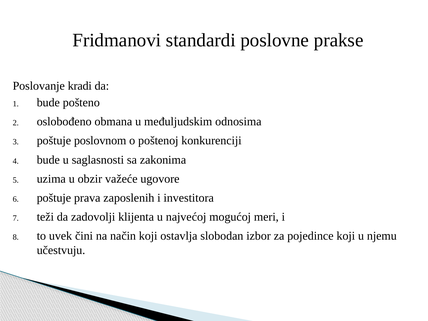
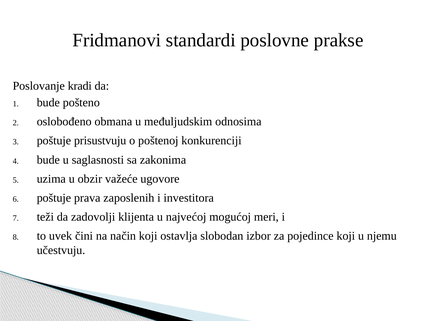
poslovnom: poslovnom -> prisustvuju
